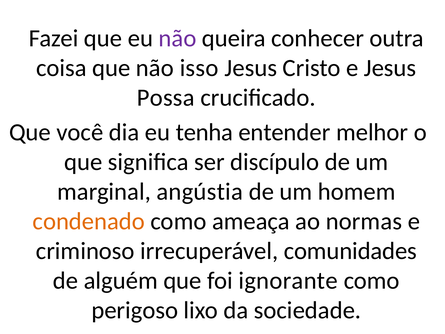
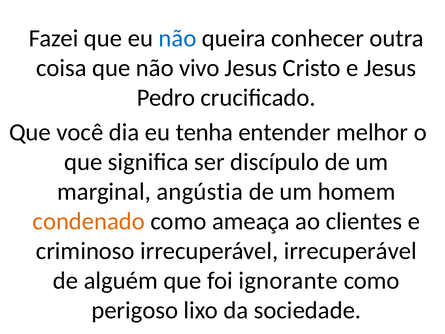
não at (177, 38) colour: purple -> blue
isso: isso -> vivo
Possa: Possa -> Pedro
normas: normas -> clientes
irrecuperável comunidades: comunidades -> irrecuperável
